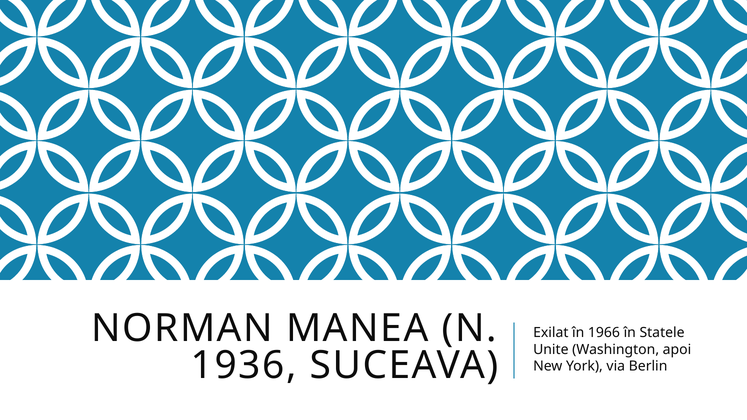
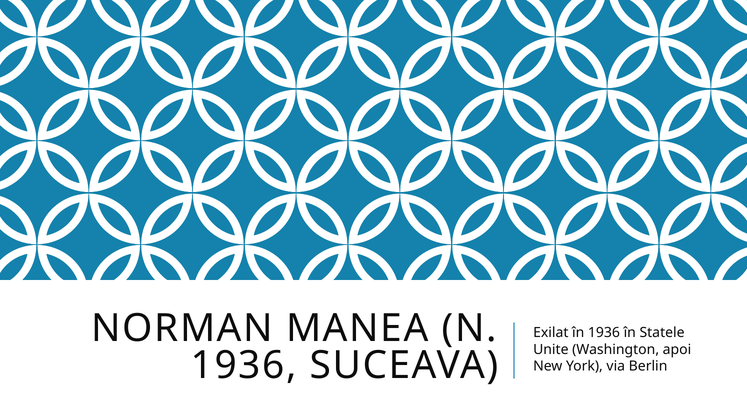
în 1966: 1966 -> 1936
